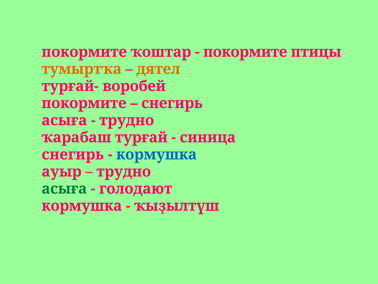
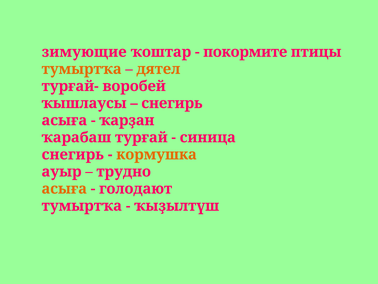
покормите at (84, 52): покормите -> зимующие
покормите at (84, 103): покормите -> ҡышлаусы
трудно at (127, 120): трудно -> ҡарҙан
кормушка at (157, 154) colour: blue -> orange
асыға at (64, 188) colour: green -> orange
кормушка at (82, 205): кормушка -> тумыртҡа
